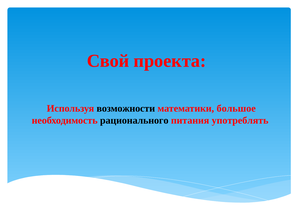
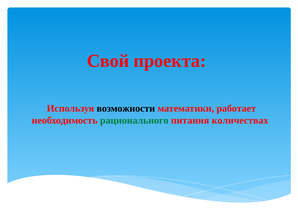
большое: большое -> работает
рационального colour: black -> green
употреблять: употреблять -> количествах
